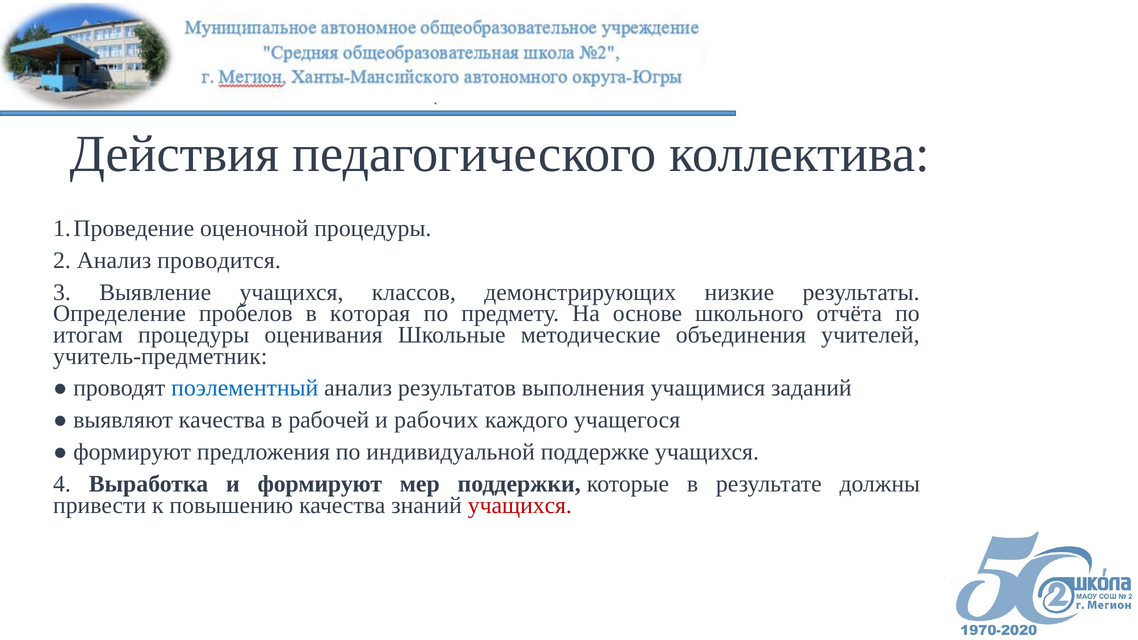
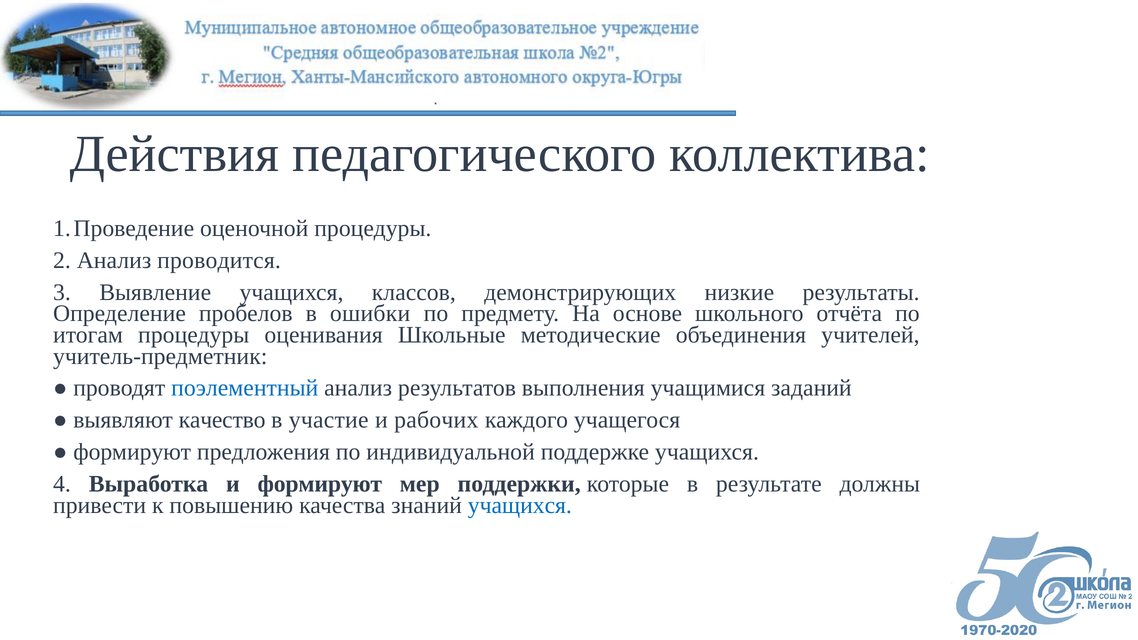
которая: которая -> ошибки
выявляют качества: качества -> качество
рабочей: рабочей -> участие
учащихся at (520, 505) colour: red -> blue
